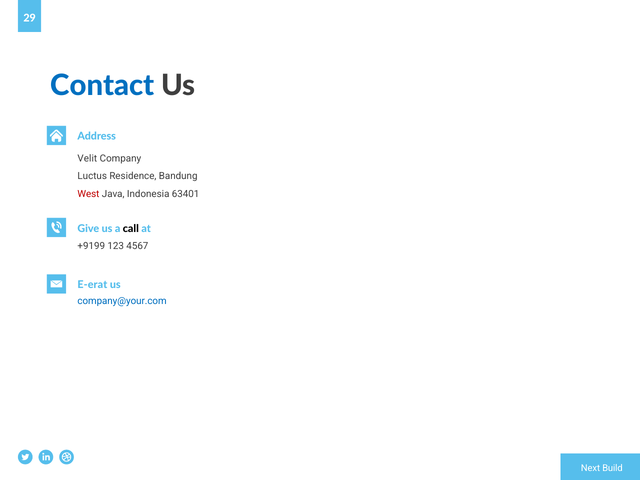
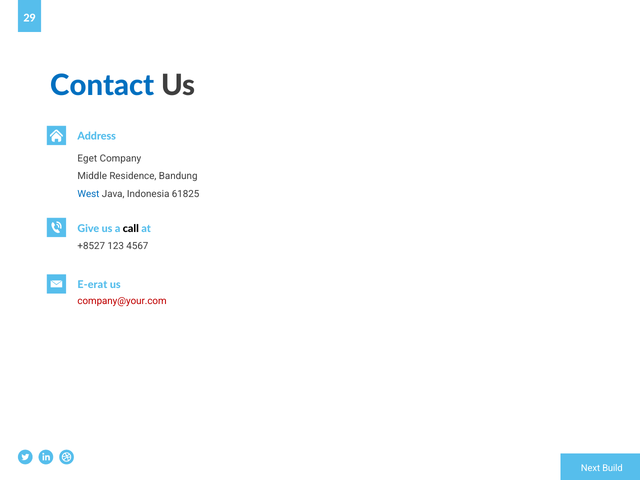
Velit: Velit -> Eget
Luctus: Luctus -> Middle
West colour: red -> blue
63401: 63401 -> 61825
+9199: +9199 -> +8527
company@your.com colour: blue -> red
